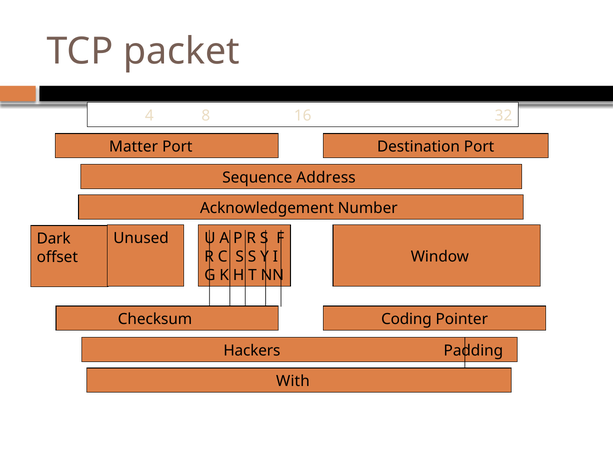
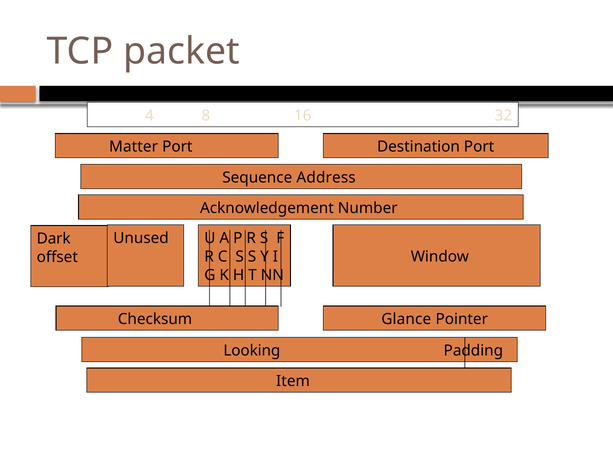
Coding: Coding -> Glance
Hackers: Hackers -> Looking
With: With -> Item
